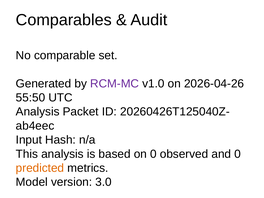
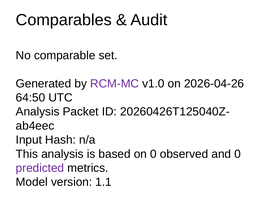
55:50: 55:50 -> 64:50
predicted colour: orange -> purple
3.0: 3.0 -> 1.1
